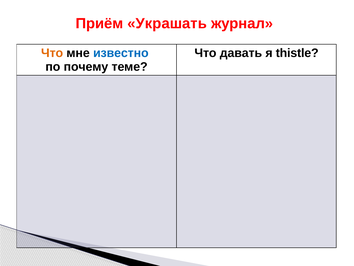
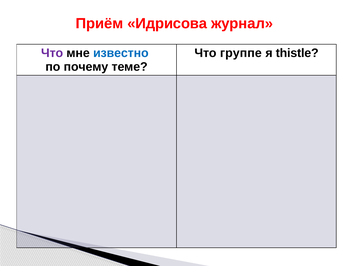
Украшать: Украшать -> Идрисова
Что at (52, 53) colour: orange -> purple
давать: давать -> группе
